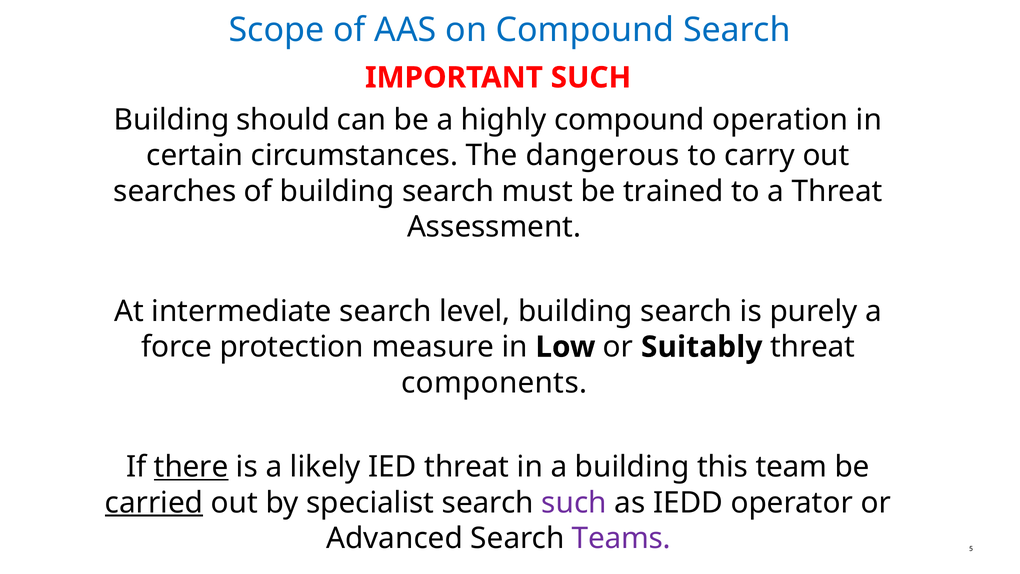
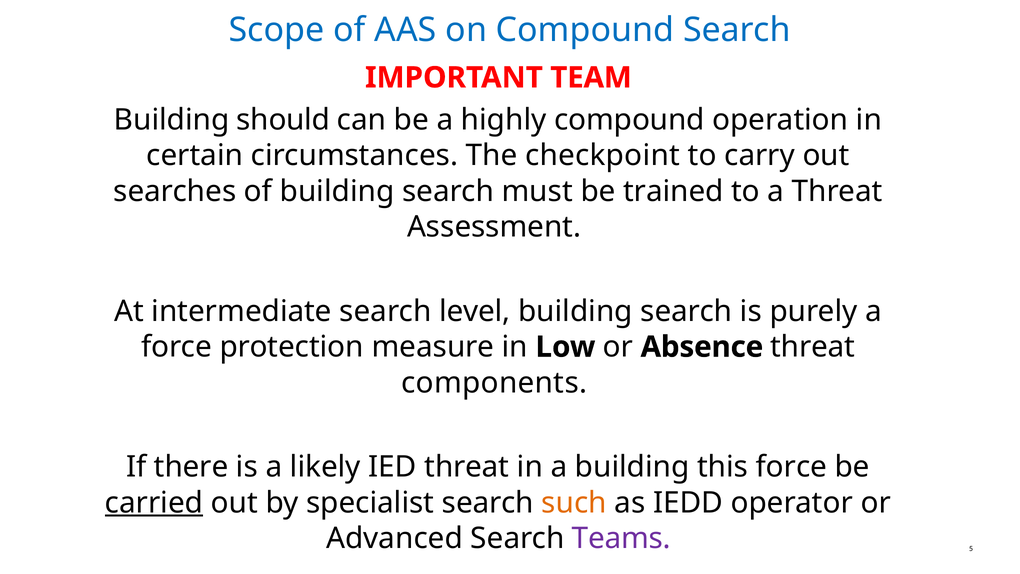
IMPORTANT SUCH: SUCH -> TEAM
dangerous: dangerous -> checkpoint
Suitably: Suitably -> Absence
there underline: present -> none
this team: team -> force
such at (574, 502) colour: purple -> orange
